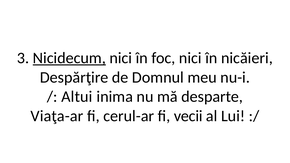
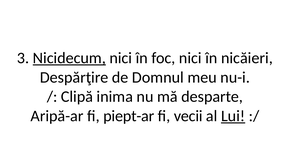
Altui: Altui -> Clipă
Viaţa-ar: Viaţa-ar -> Aripă-ar
cerul-ar: cerul-ar -> piept-ar
Lui underline: none -> present
